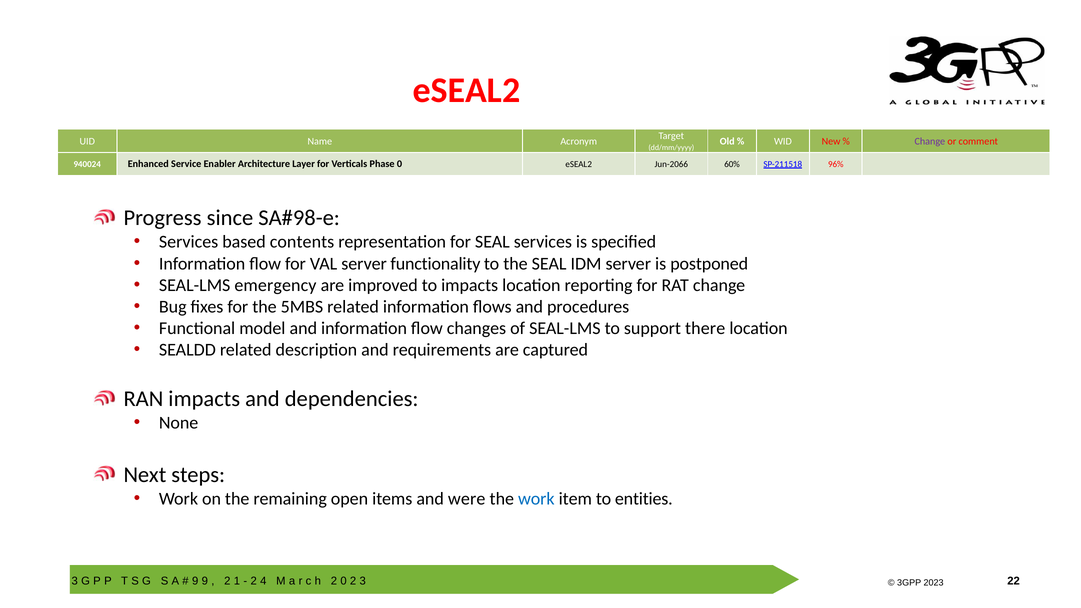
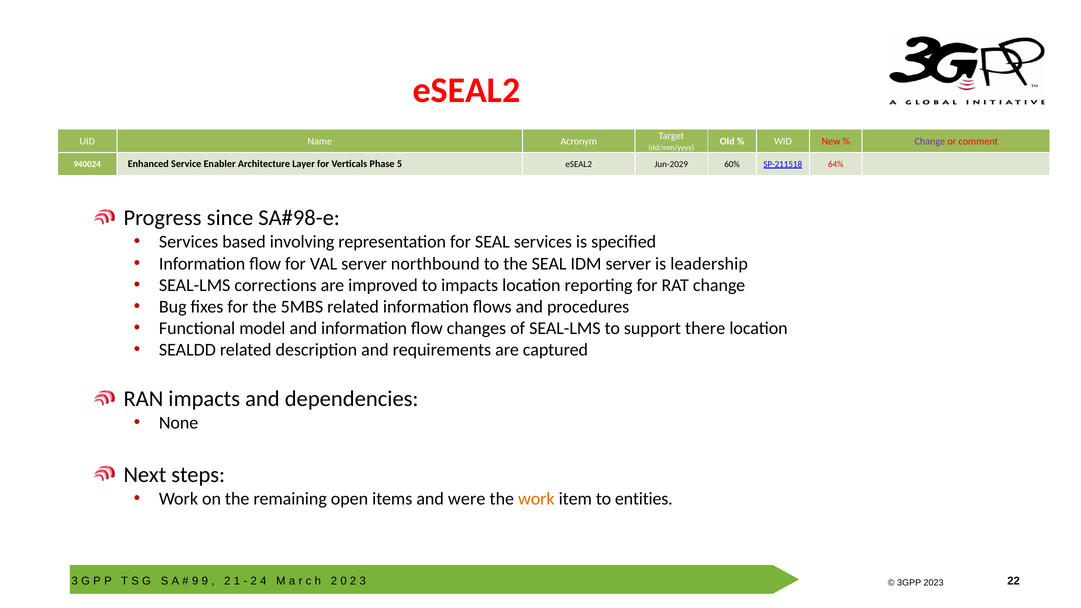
Phase 0: 0 -> 5
Jun-2066: Jun-2066 -> Jun-2029
96%: 96% -> 64%
contents: contents -> involving
functionality: functionality -> northbound
postponed: postponed -> leadership
emergency: emergency -> corrections
work at (536, 499) colour: blue -> orange
